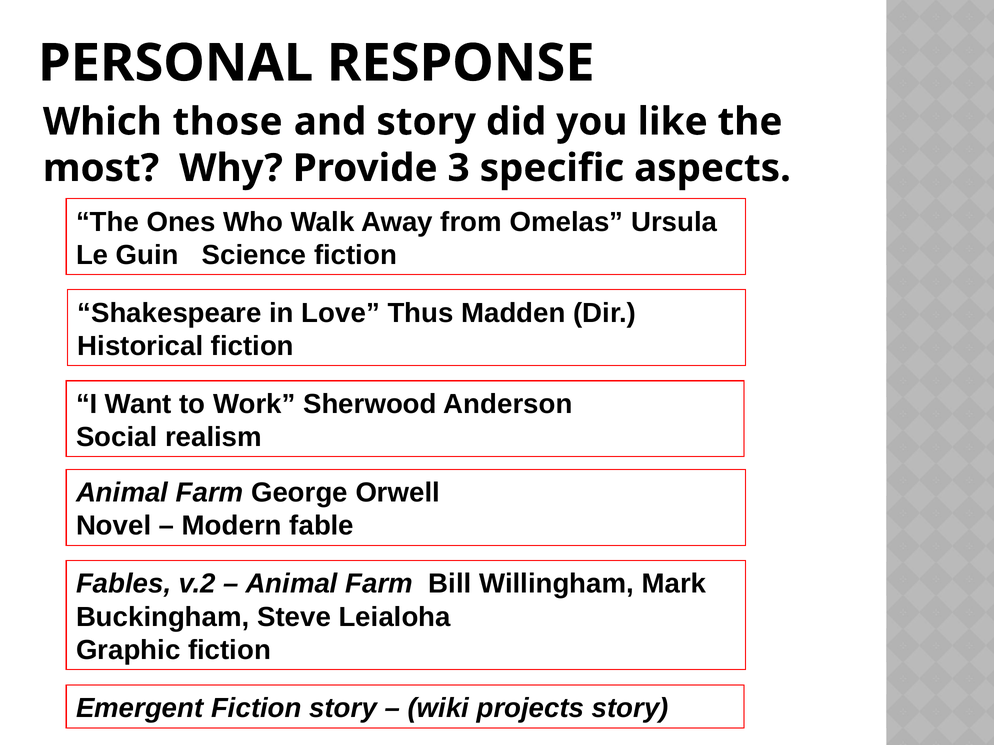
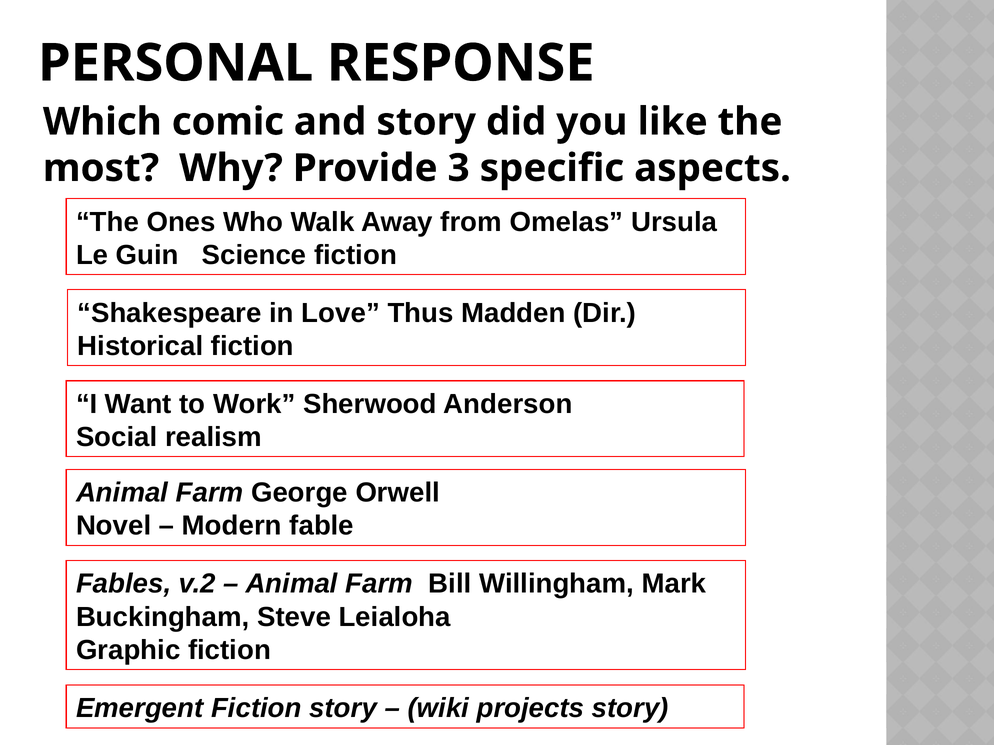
those: those -> comic
